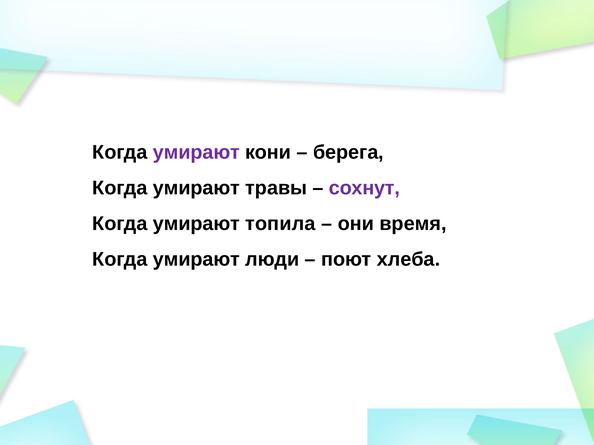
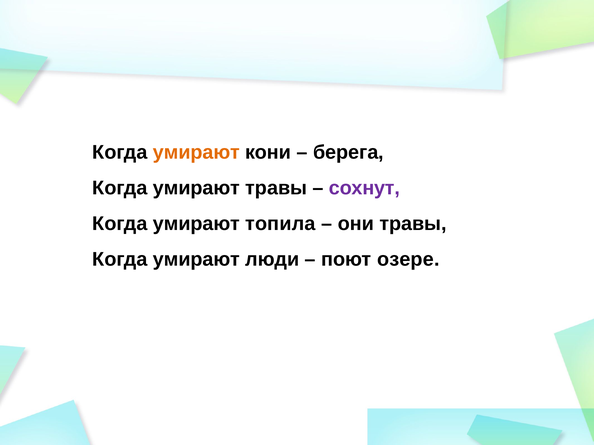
умирают at (196, 153) colour: purple -> orange
они время: время -> травы
хлеба: хлеба -> озере
